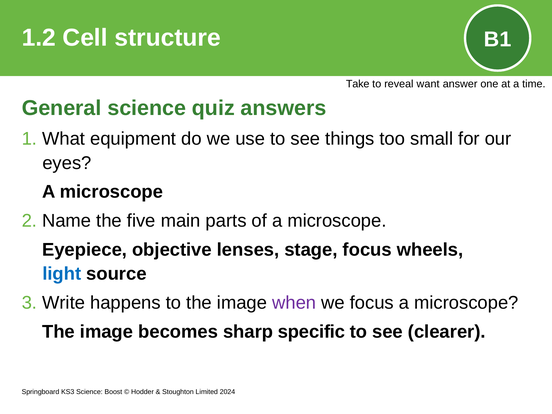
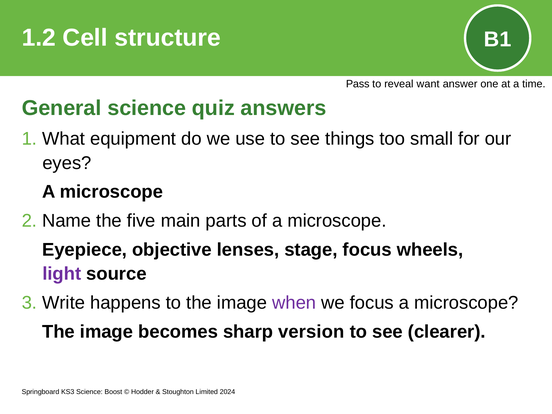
Take: Take -> Pass
light colour: blue -> purple
specific: specific -> version
